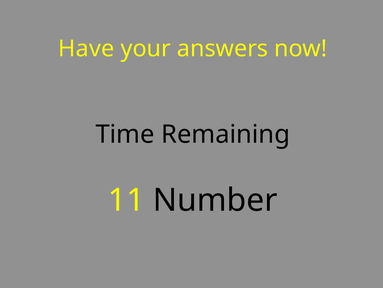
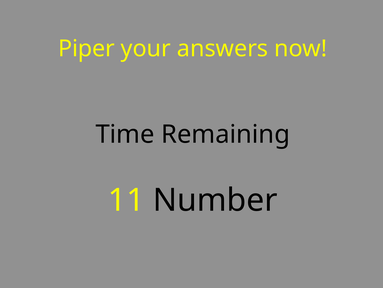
Have: Have -> Piper
